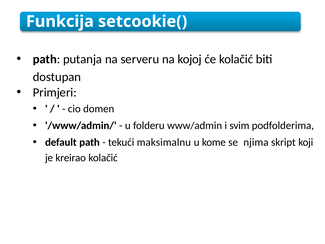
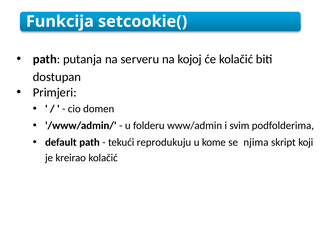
maksimalnu: maksimalnu -> reprodukuju
